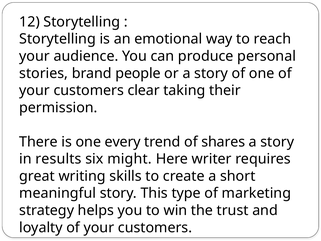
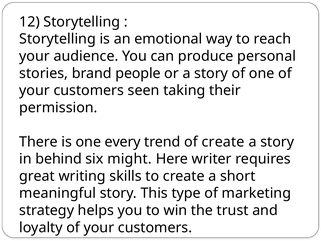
clear: clear -> seen
of shares: shares -> create
results: results -> behind
